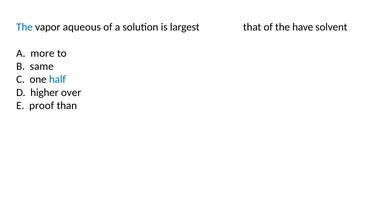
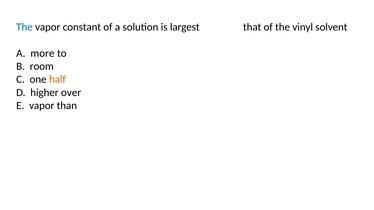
aqueous: aqueous -> constant
have: have -> vinyl
same: same -> room
half colour: blue -> orange
E proof: proof -> vapor
